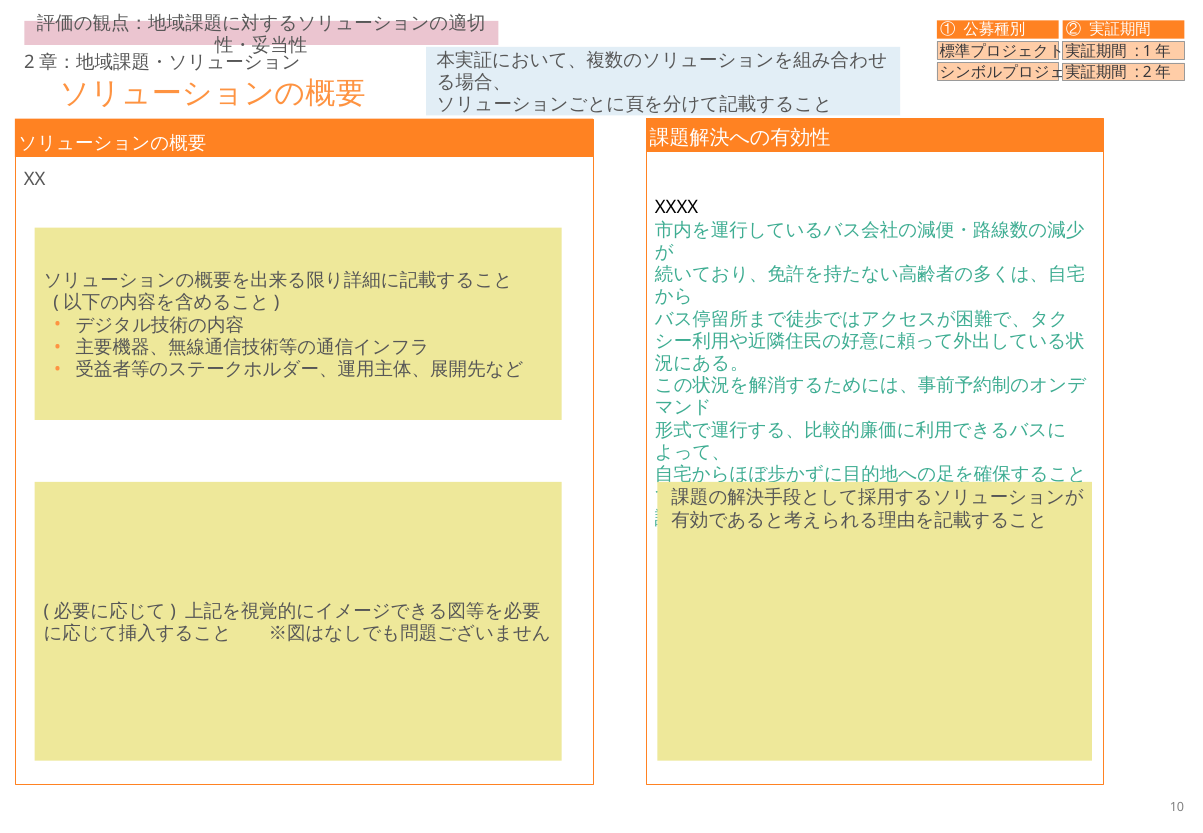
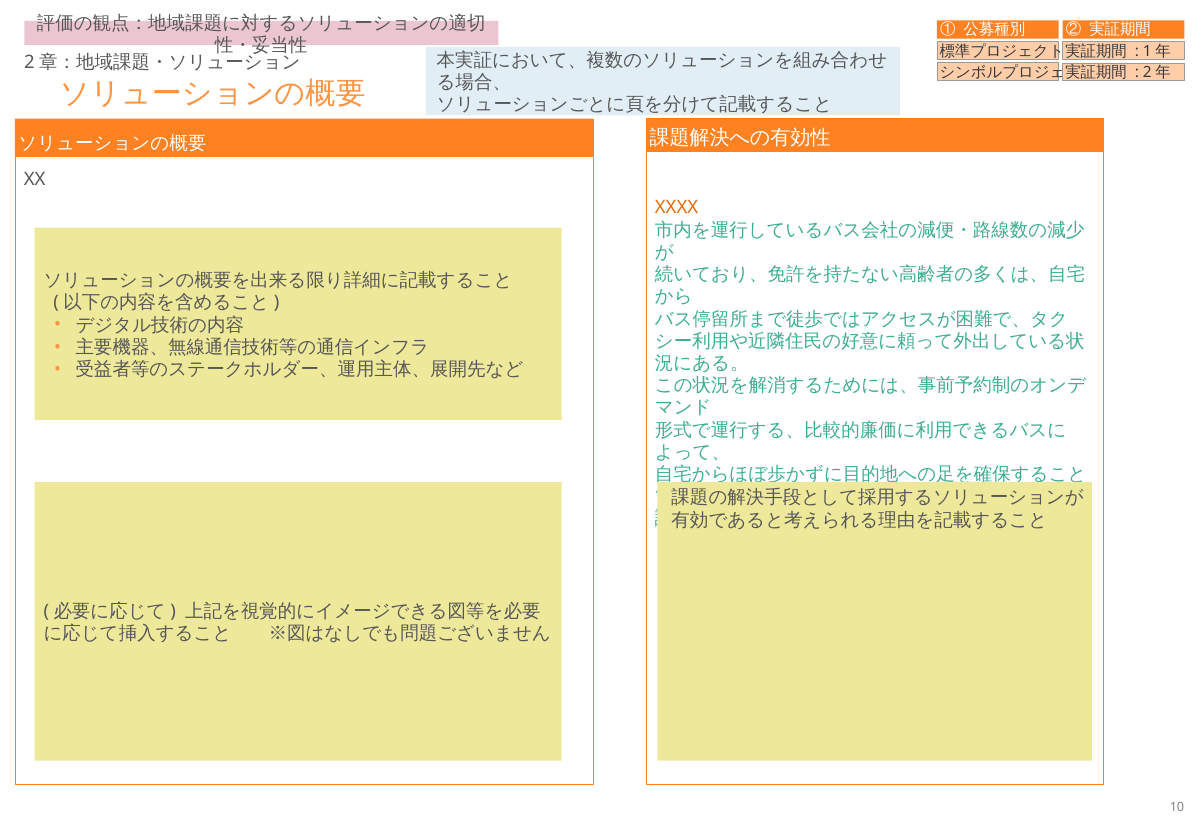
XXXX colour: black -> orange
